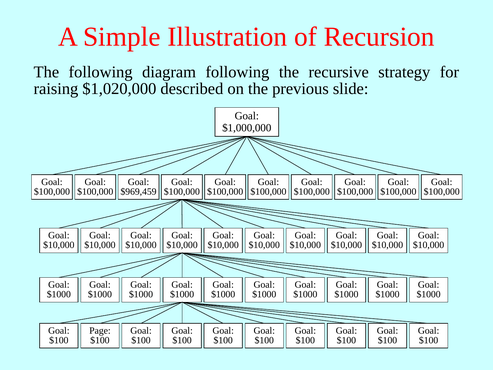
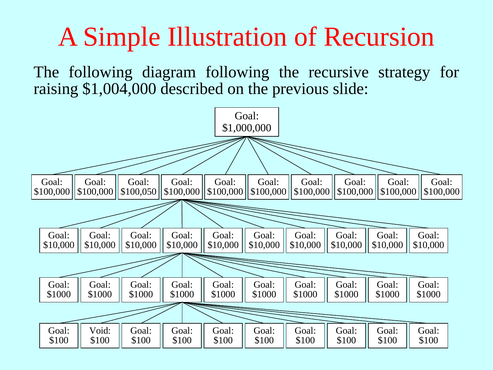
$1,020,000: $1,020,000 -> $1,004,000
$969,459: $969,459 -> $100,050
Page: Page -> Void
